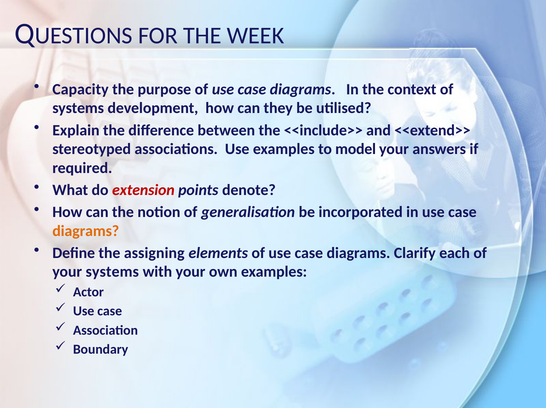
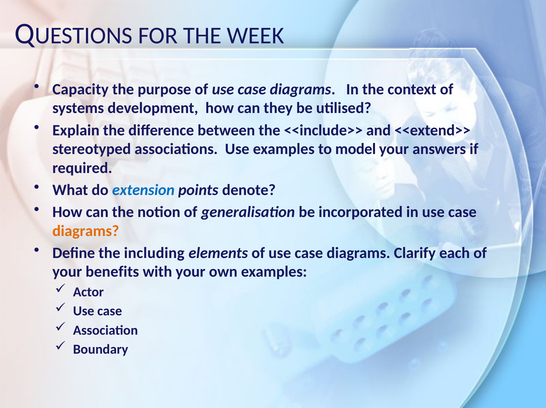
extension colour: red -> blue
assigning: assigning -> including
your systems: systems -> benefits
